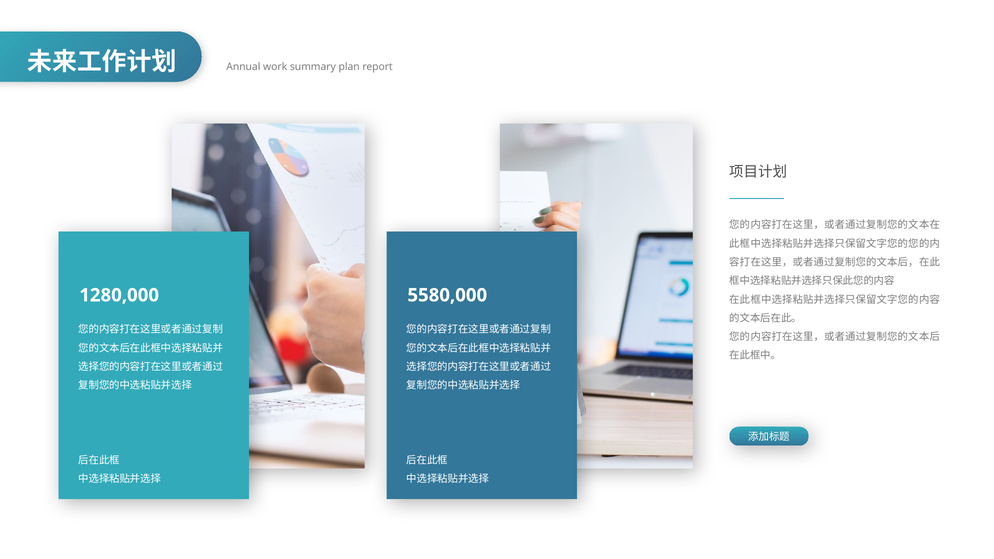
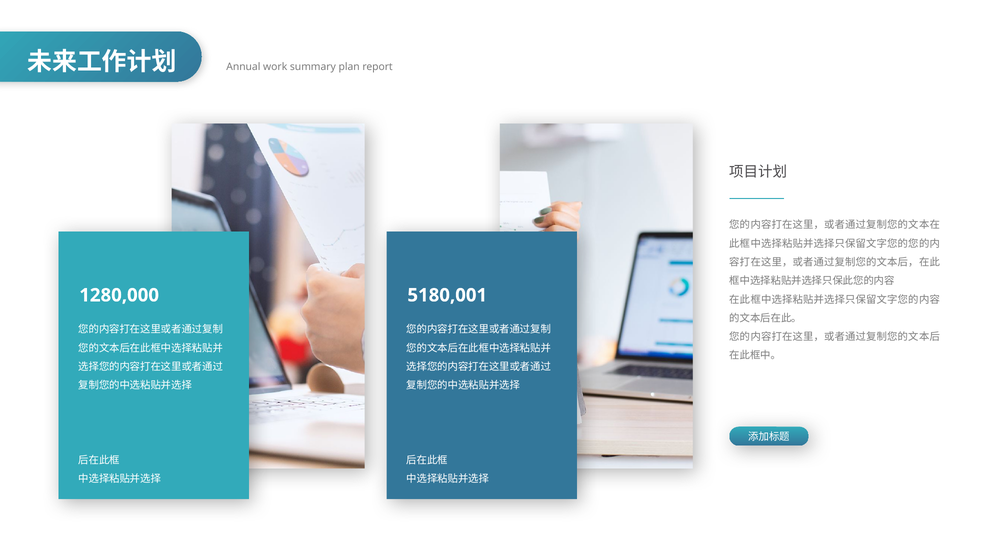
5580,000: 5580,000 -> 5180,001
